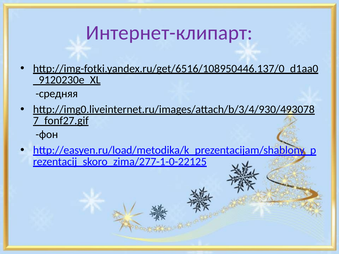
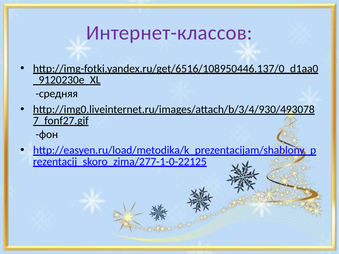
Интернет-клипарт: Интернет-клипарт -> Интернет-классов
